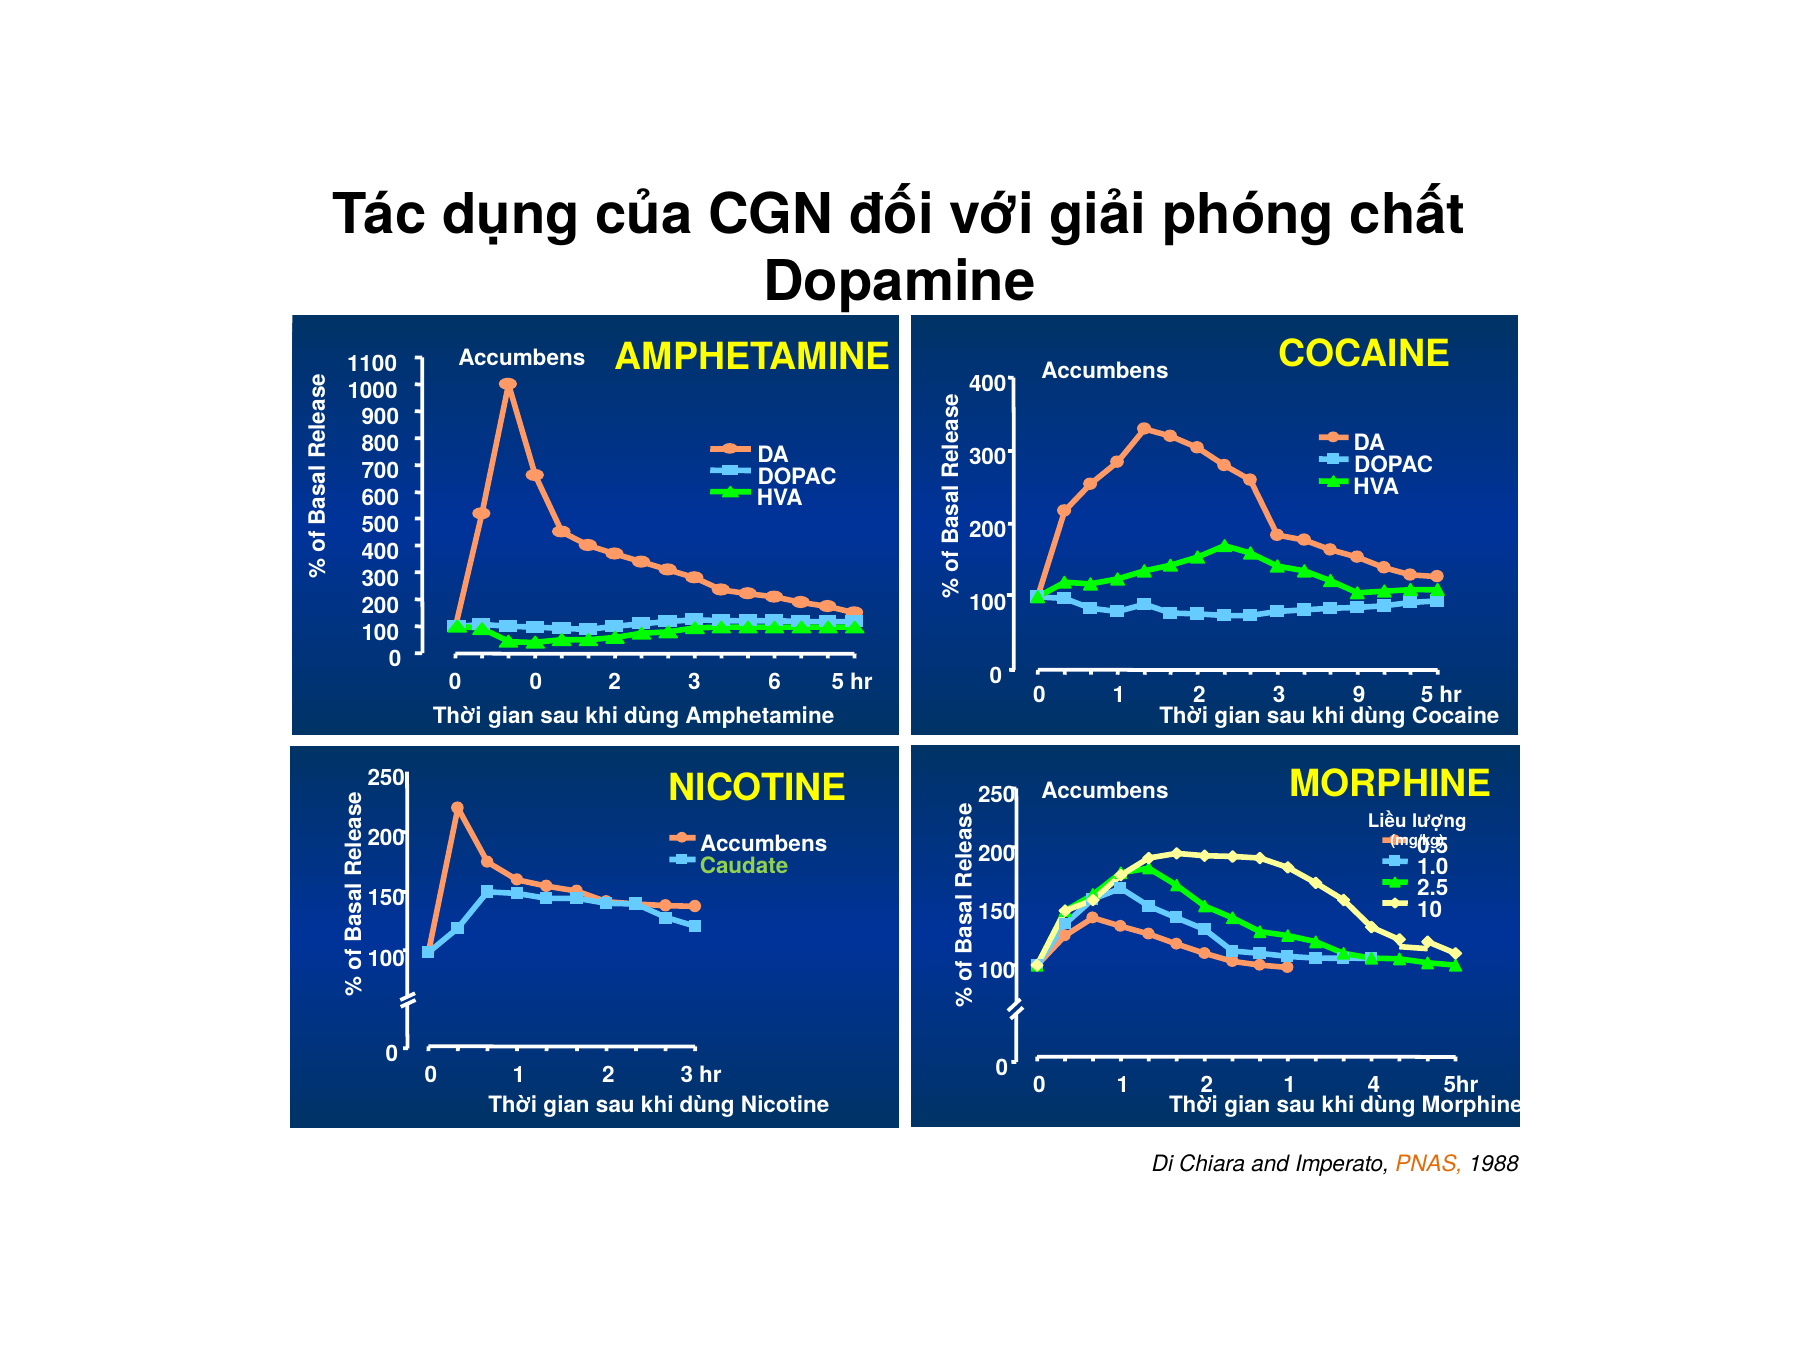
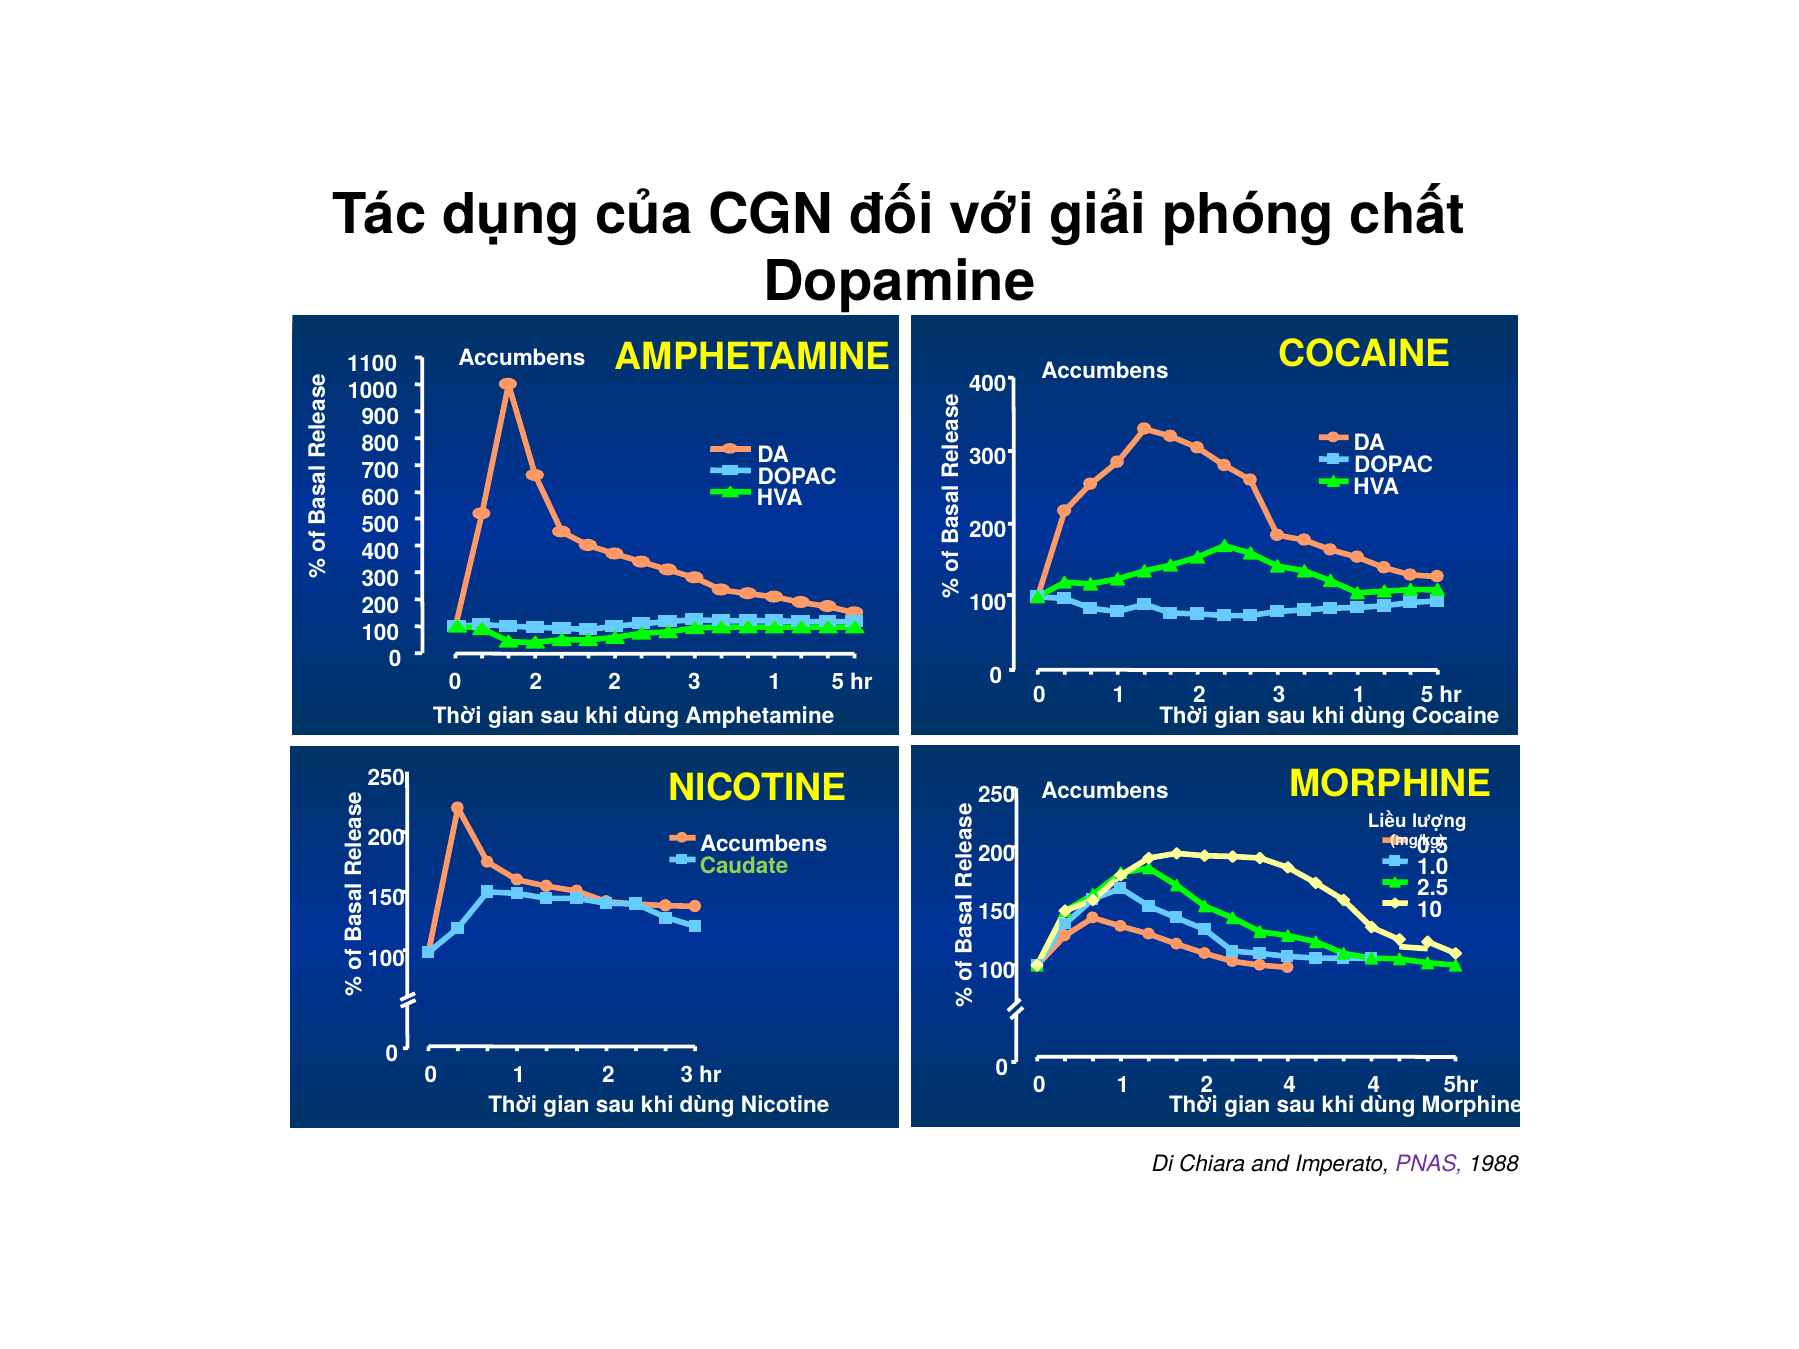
0 0: 0 -> 2
6 at (775, 682): 6 -> 1
1 2 3 9: 9 -> 1
2 1: 1 -> 4
PNAS colour: orange -> purple
